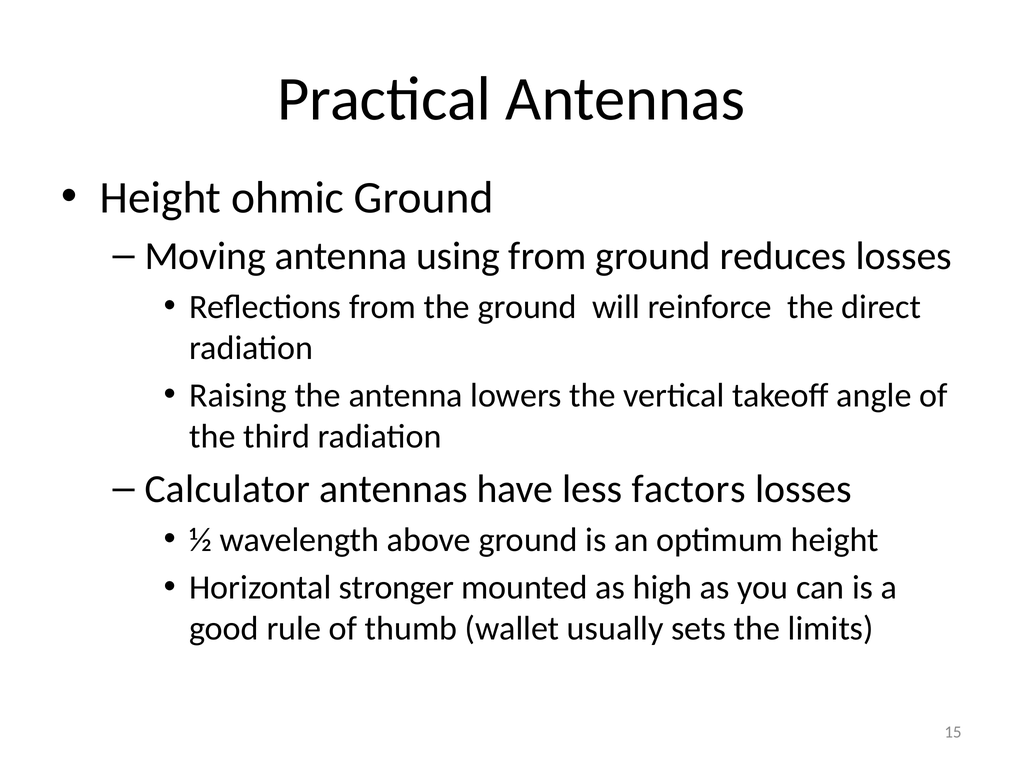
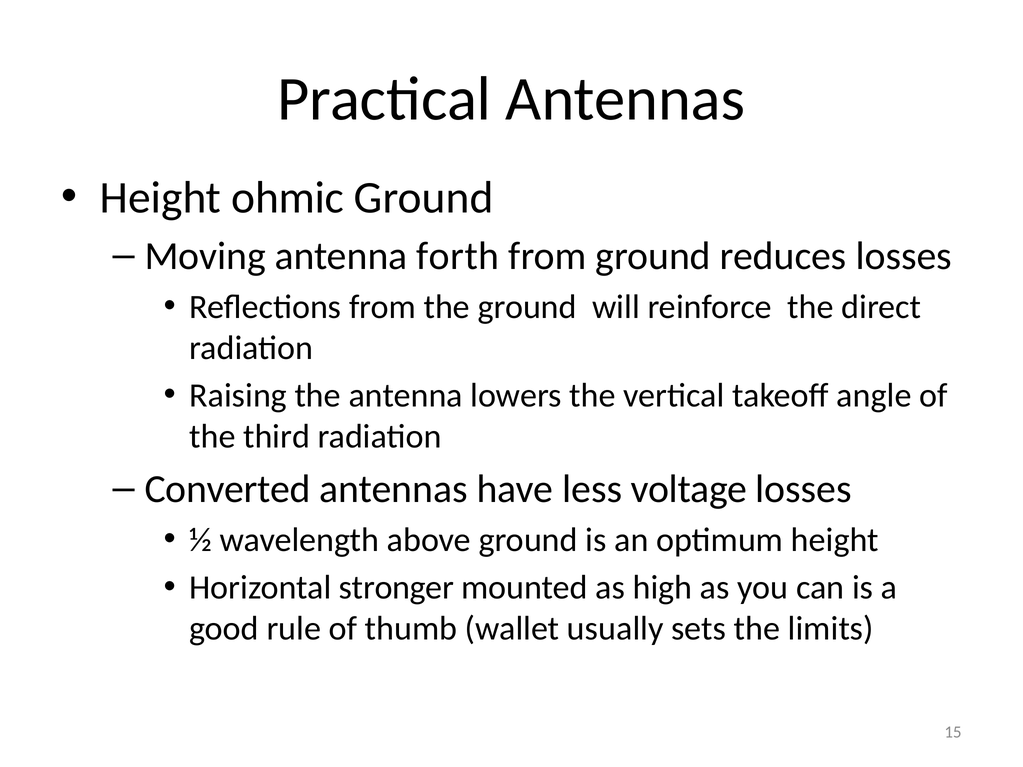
using: using -> forth
Calculator: Calculator -> Converted
factors: factors -> voltage
